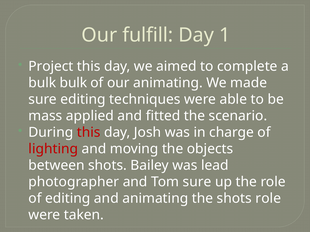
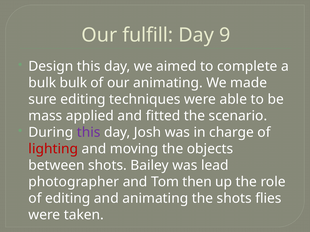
1: 1 -> 9
Project: Project -> Design
this at (89, 133) colour: red -> purple
Tom sure: sure -> then
shots role: role -> flies
